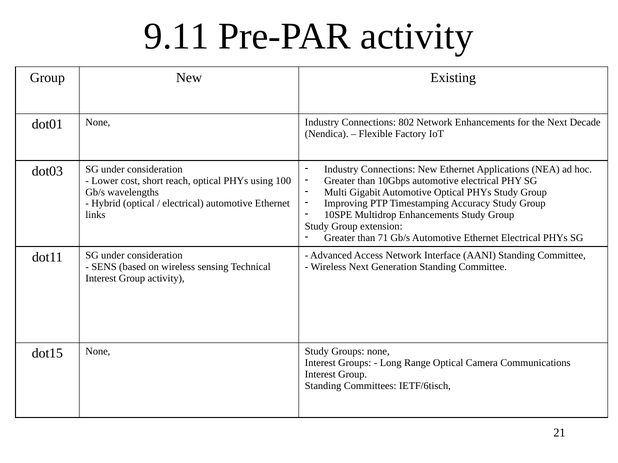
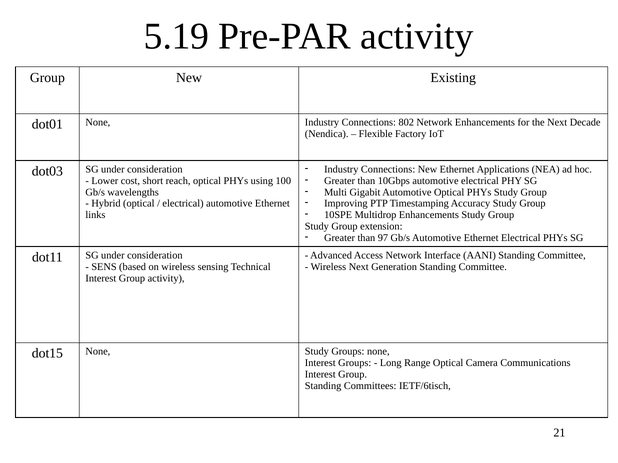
9.11: 9.11 -> 5.19
71: 71 -> 97
